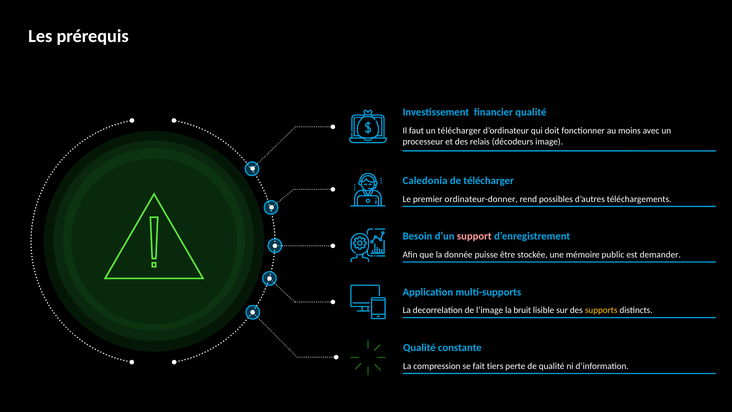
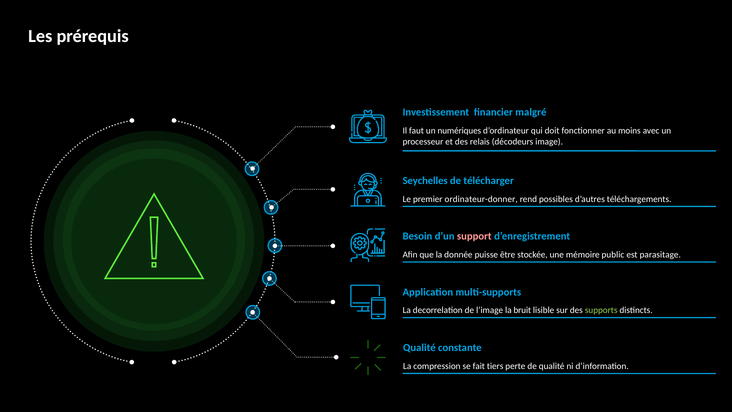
financier qualité: qualité -> malgré
un télécharger: télécharger -> numériques
Caledonia: Caledonia -> Seychelles
demander: demander -> parasitage
supports colour: yellow -> light green
